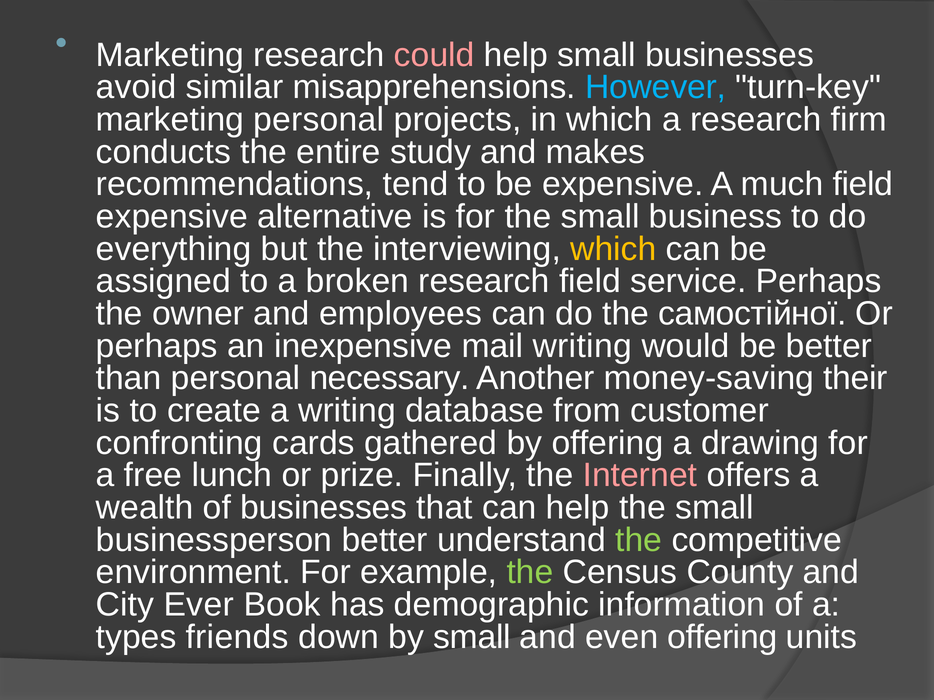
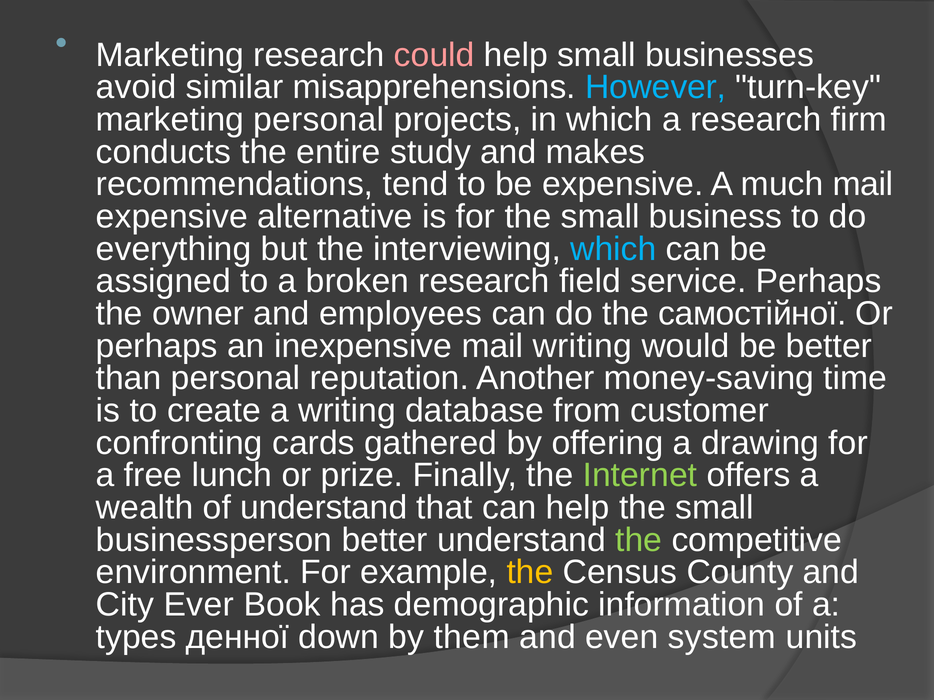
much field: field -> mail
which at (613, 249) colour: yellow -> light blue
necessary: necessary -> reputation
their: their -> time
Internet colour: pink -> light green
of businesses: businesses -> understand
the at (530, 573) colour: light green -> yellow
friends: friends -> денної
by small: small -> them
even offering: offering -> system
